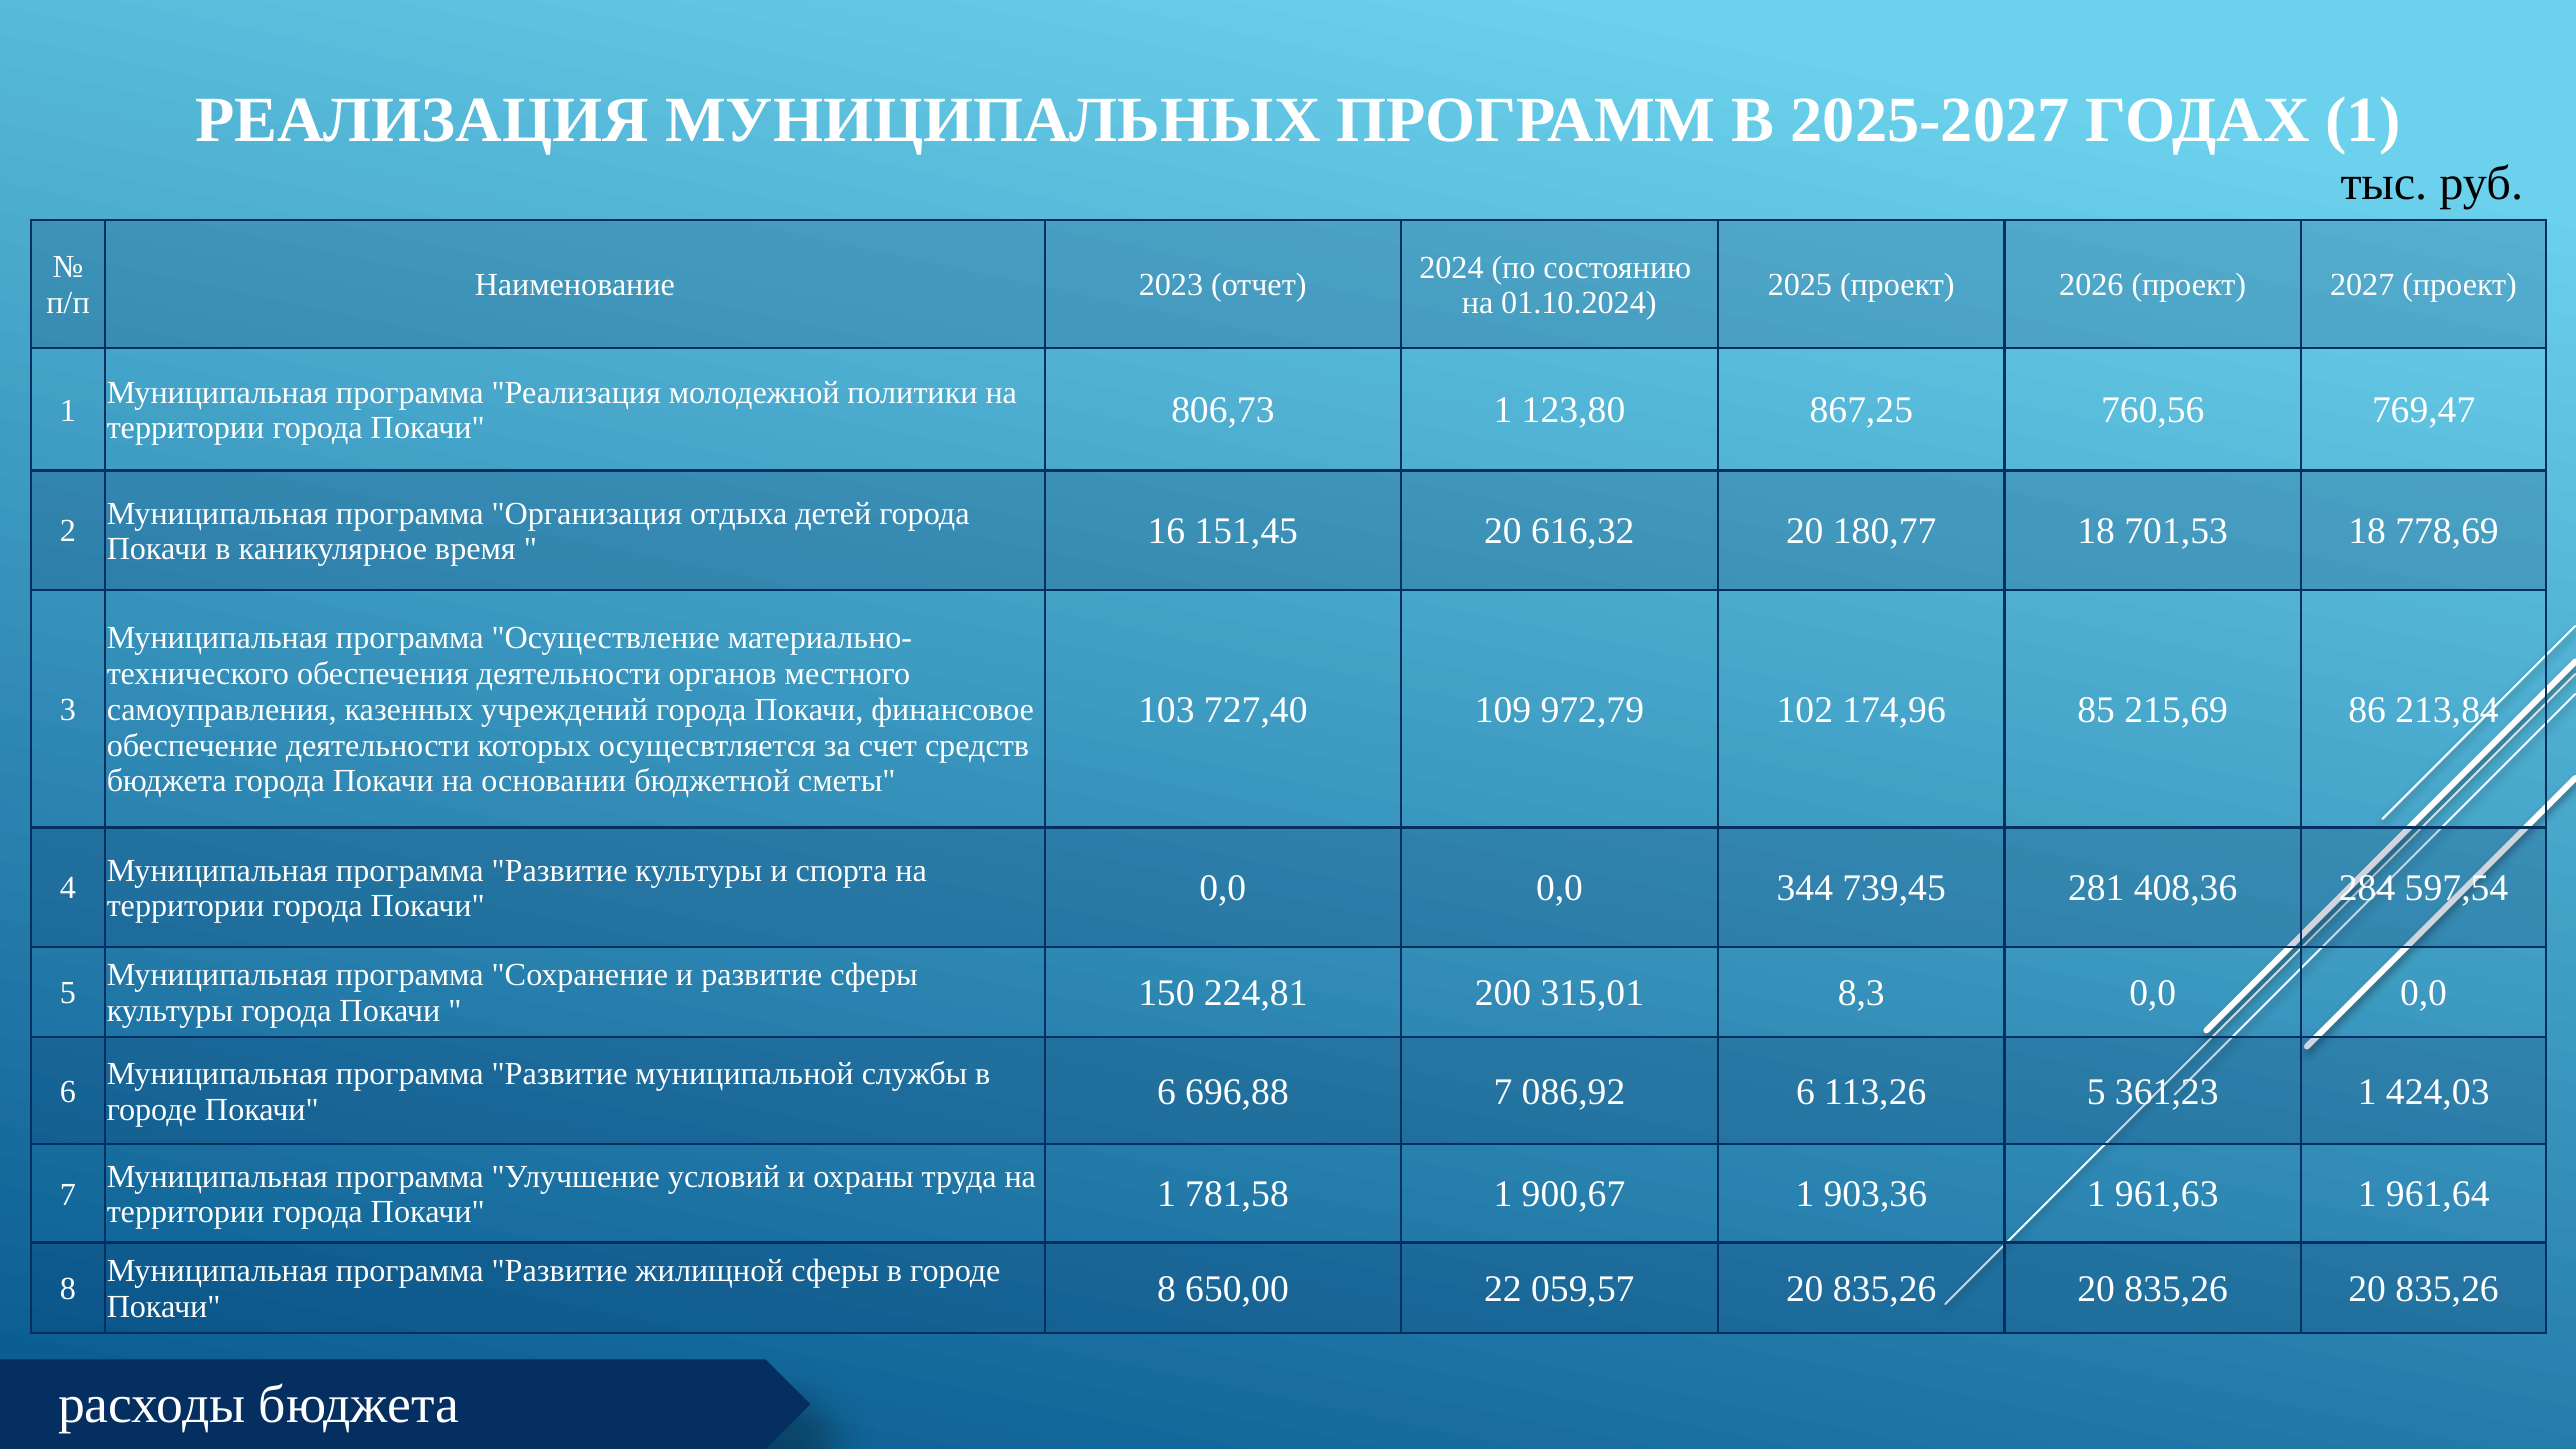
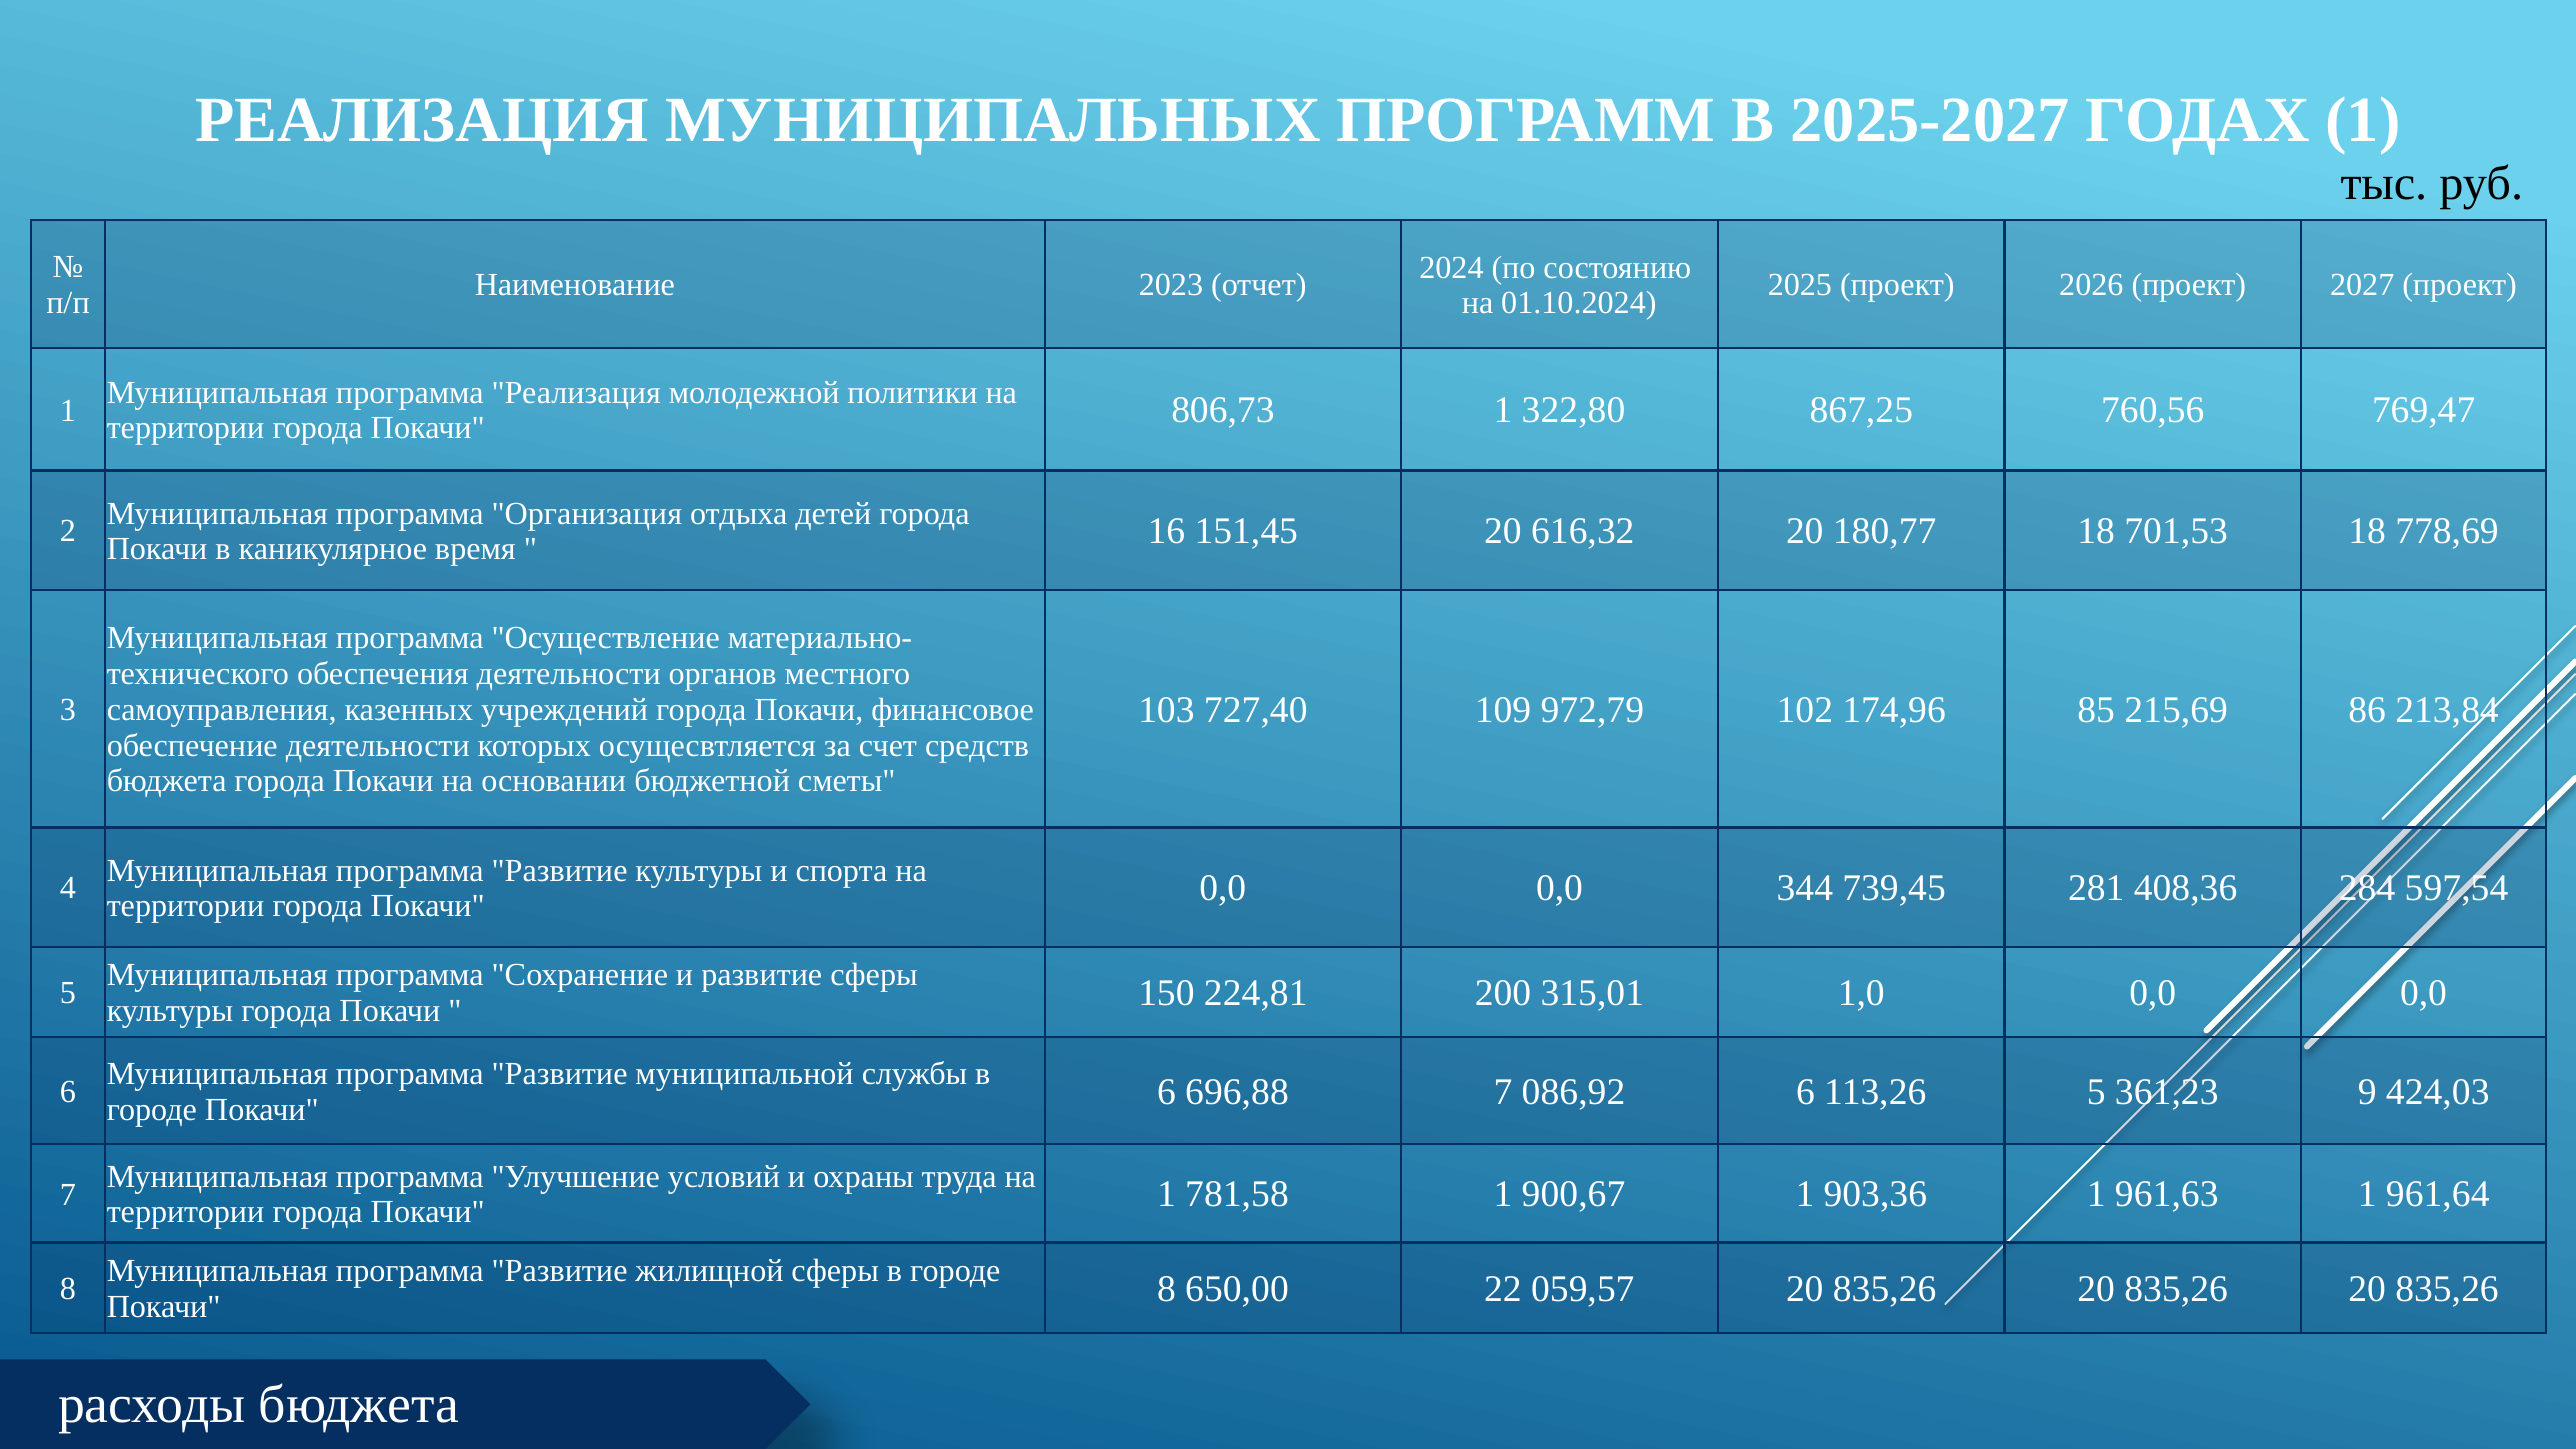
123,80: 123,80 -> 322,80
8,3: 8,3 -> 1,0
361,23 1: 1 -> 9
